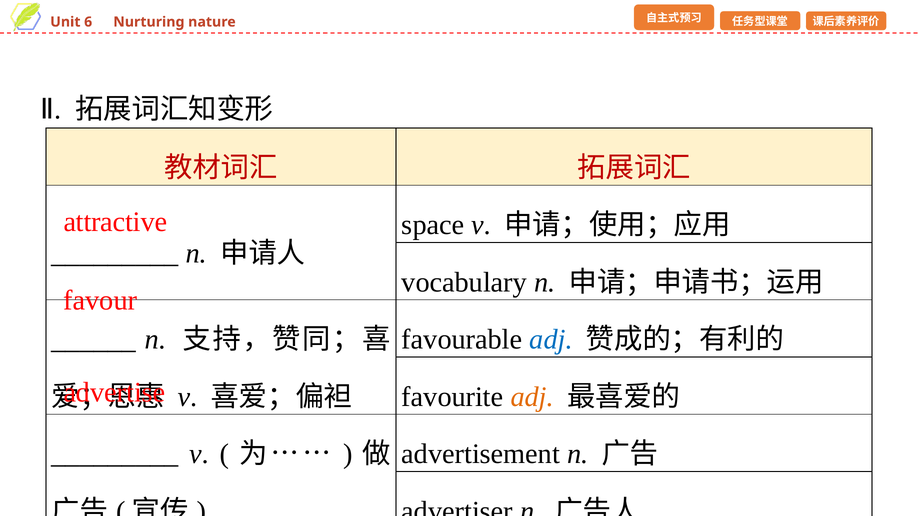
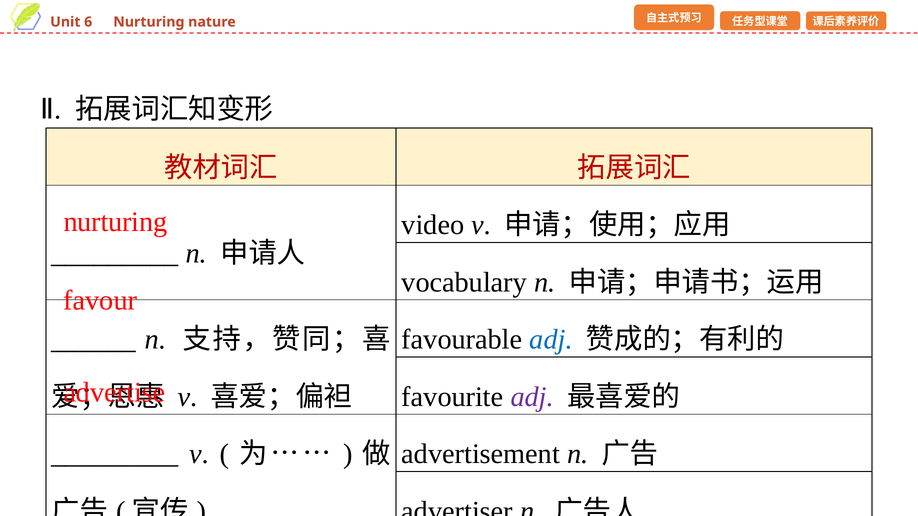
attractive at (115, 222): attractive -> nurturing
space: space -> video
adj at (532, 397) colour: orange -> purple
